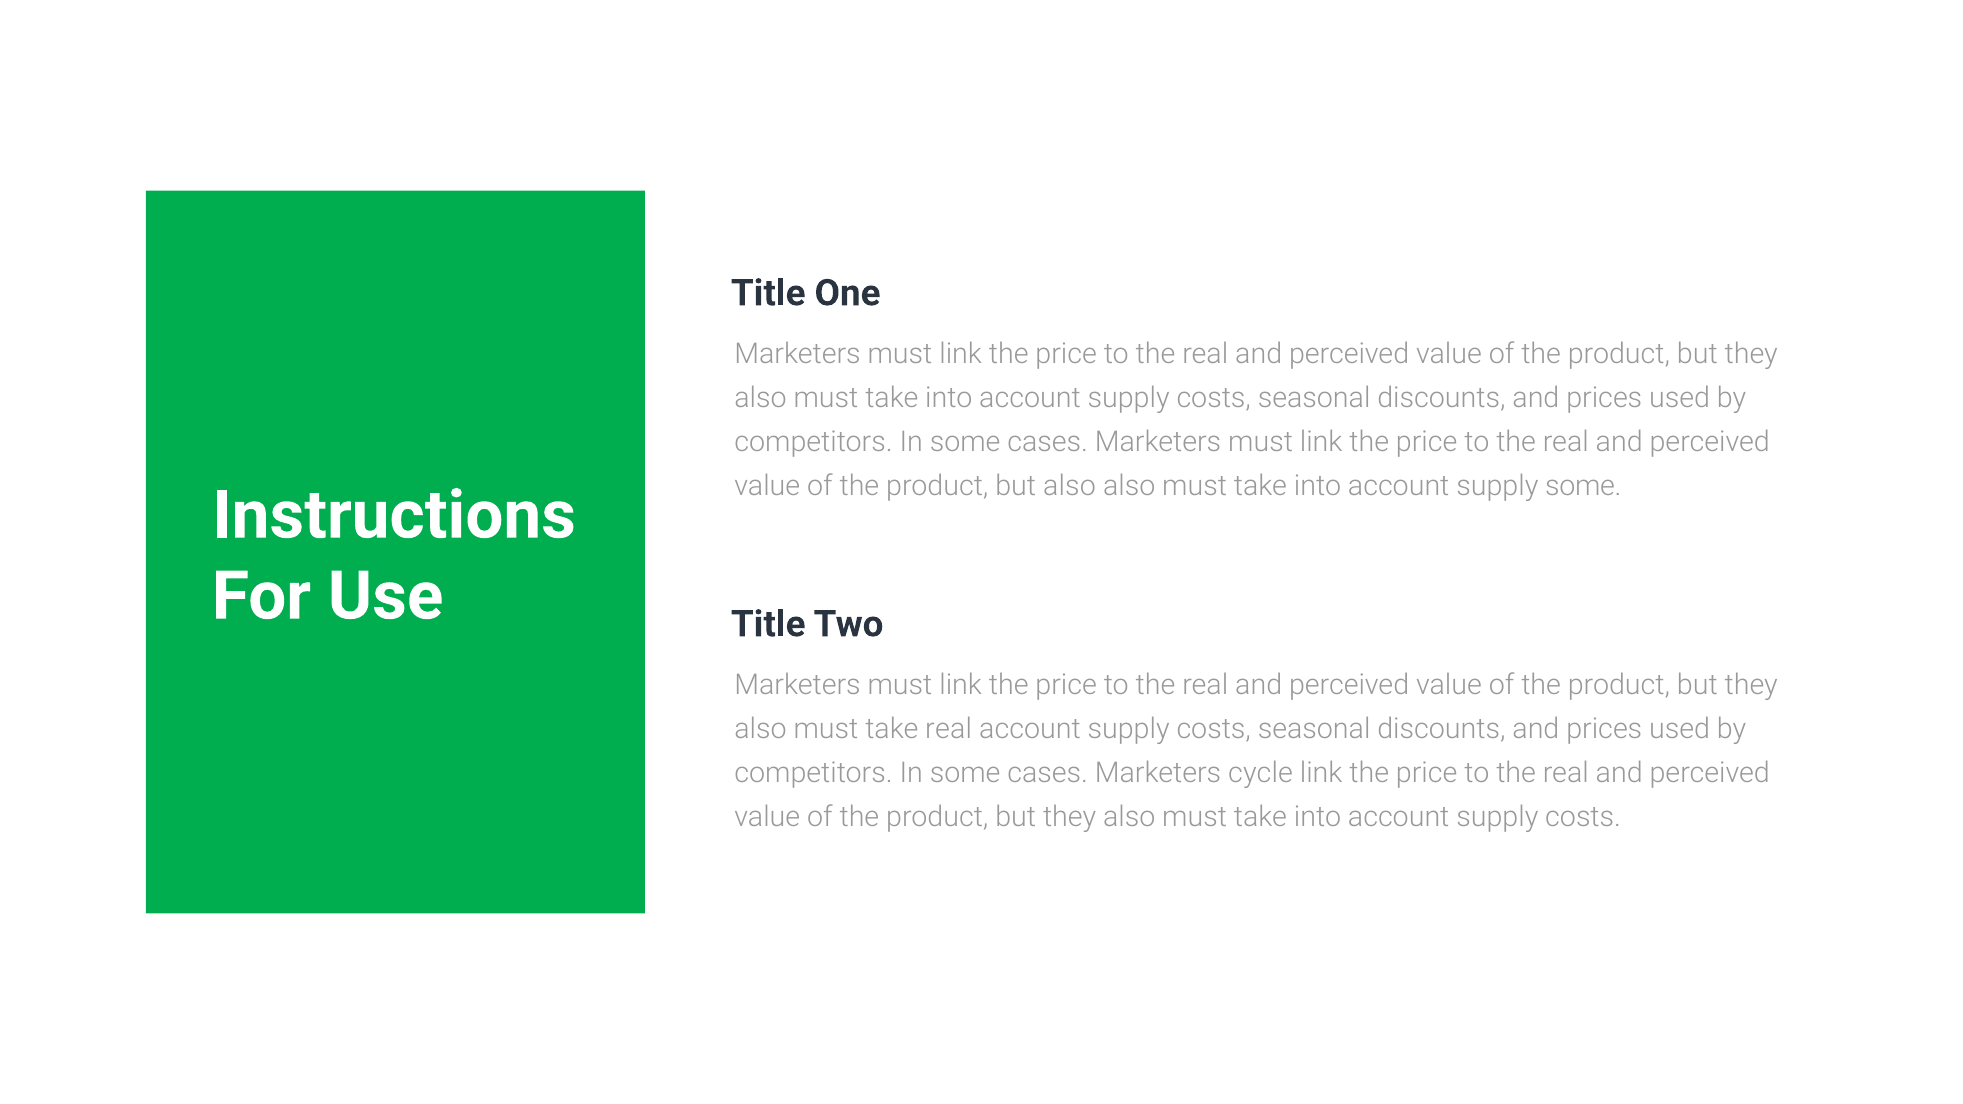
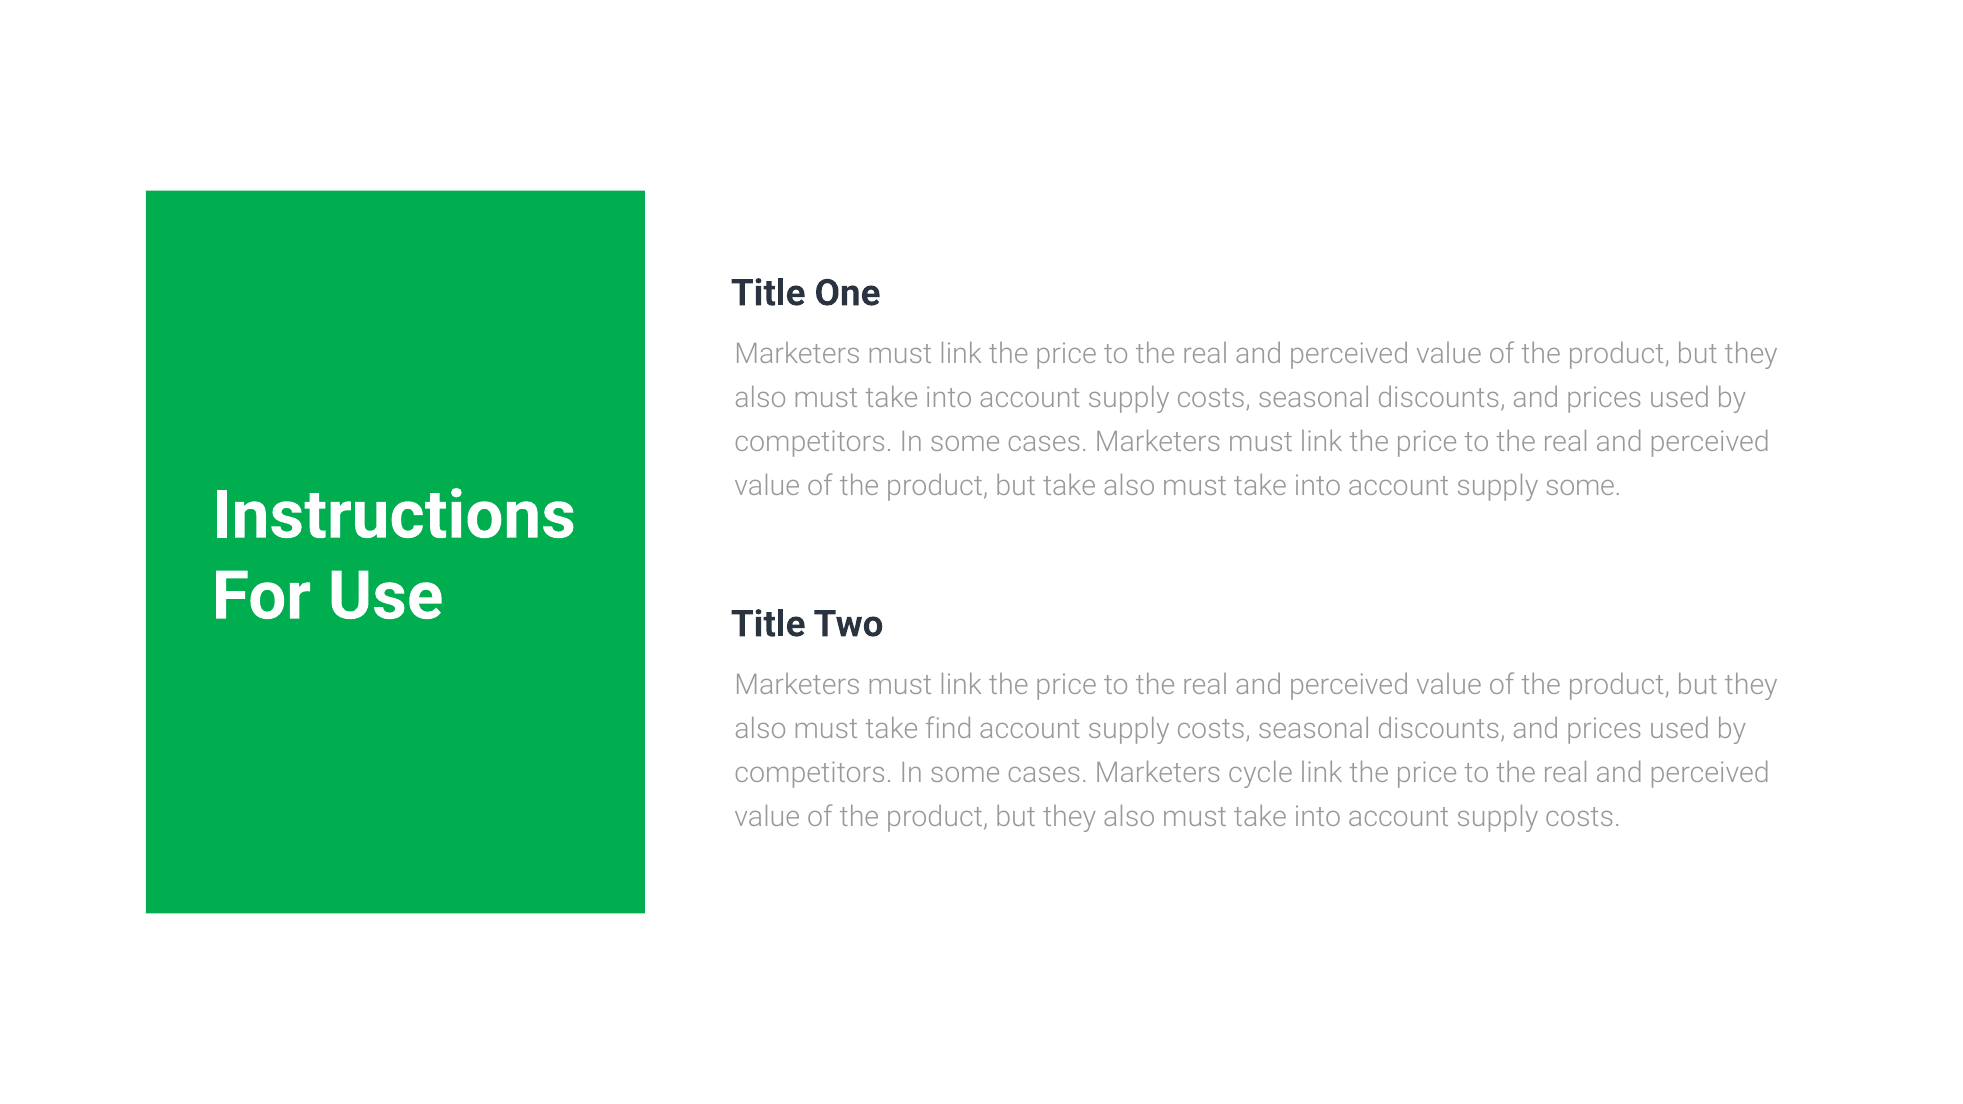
but also: also -> take
take real: real -> find
